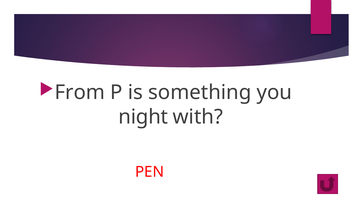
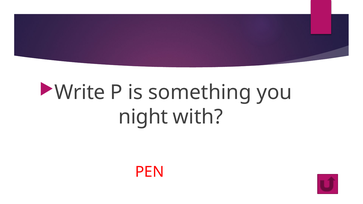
From: From -> Write
